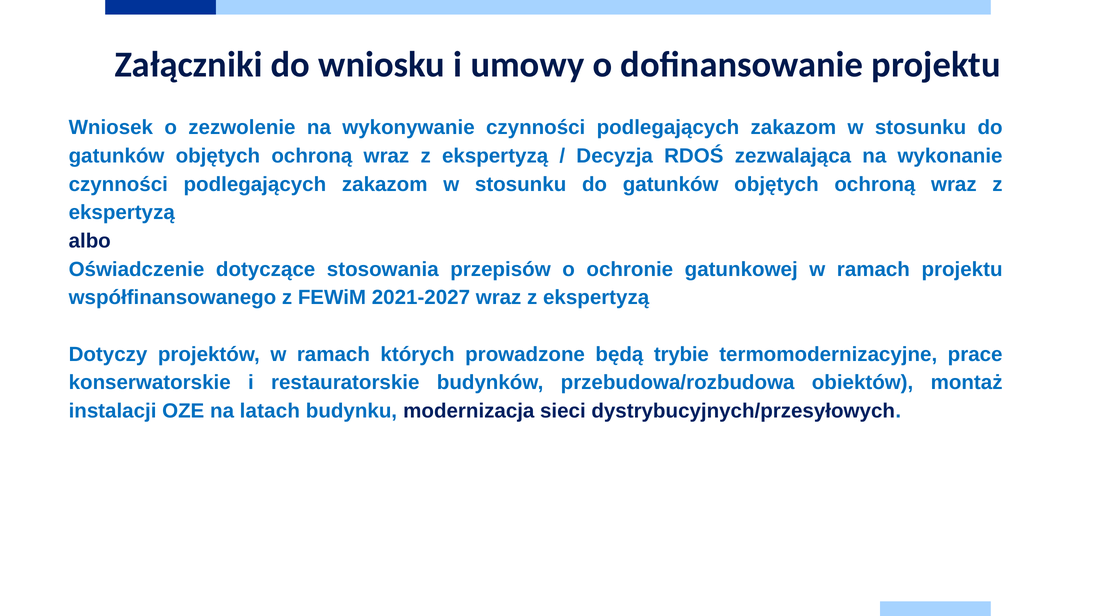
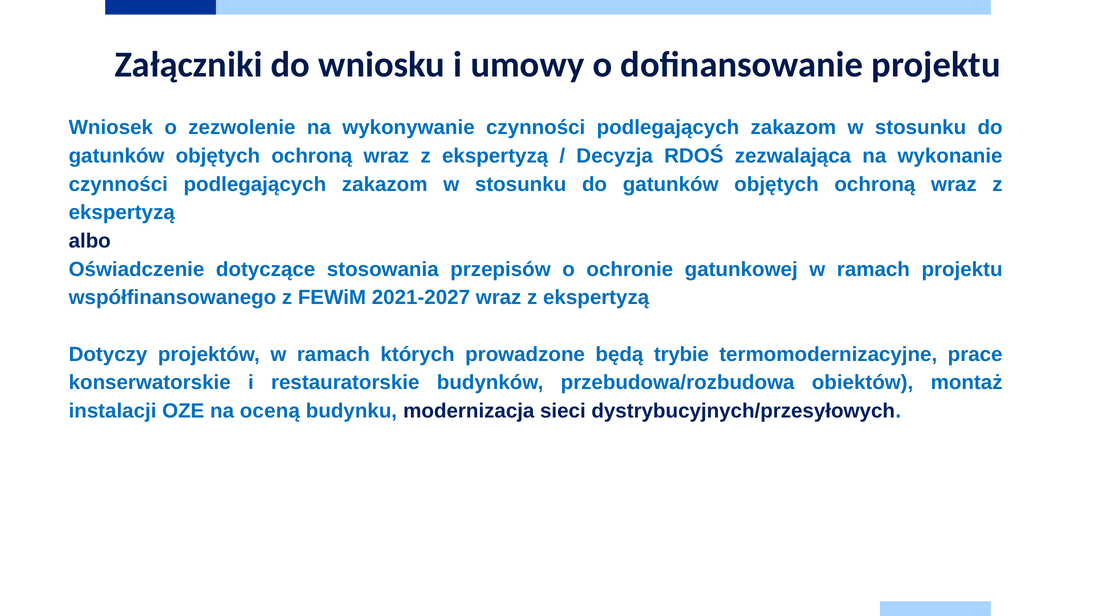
latach: latach -> oceną
